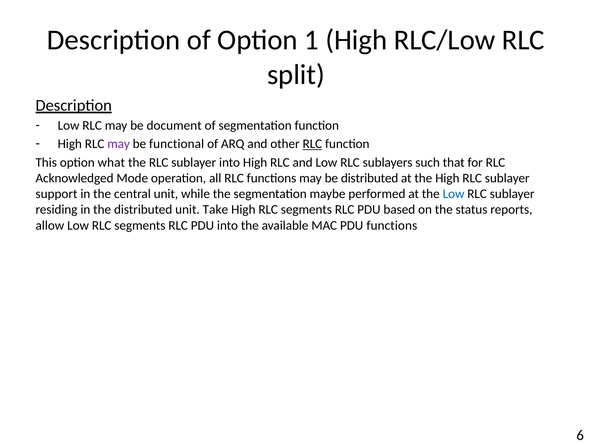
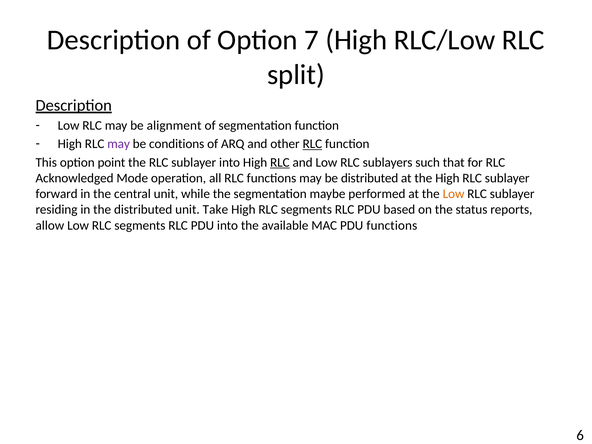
1: 1 -> 7
document: document -> alignment
functional: functional -> conditions
what: what -> point
RLC at (280, 162) underline: none -> present
support: support -> forward
Low at (454, 194) colour: blue -> orange
